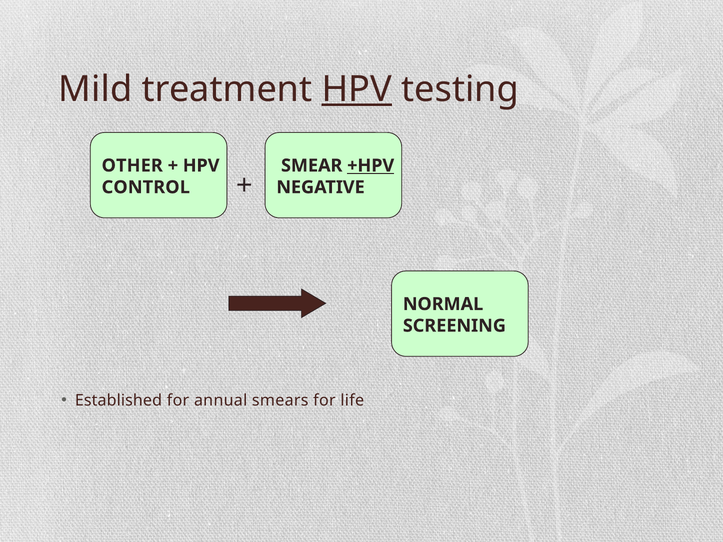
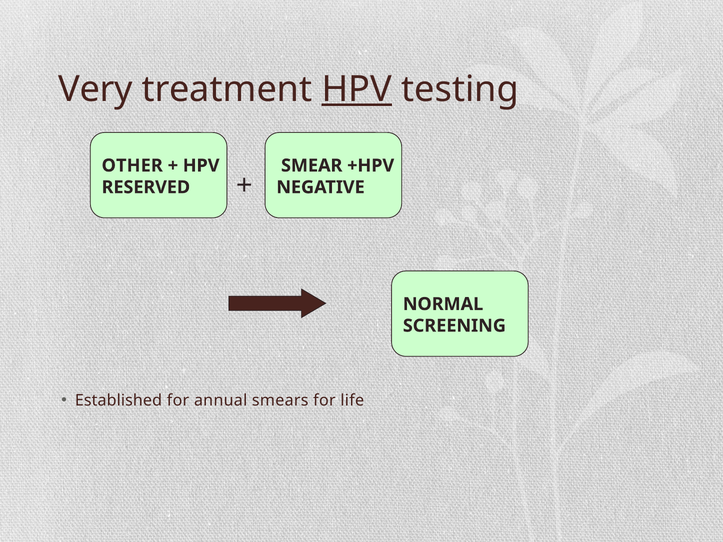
Mild: Mild -> Very
+HPV underline: present -> none
CONTROL: CONTROL -> RESERVED
